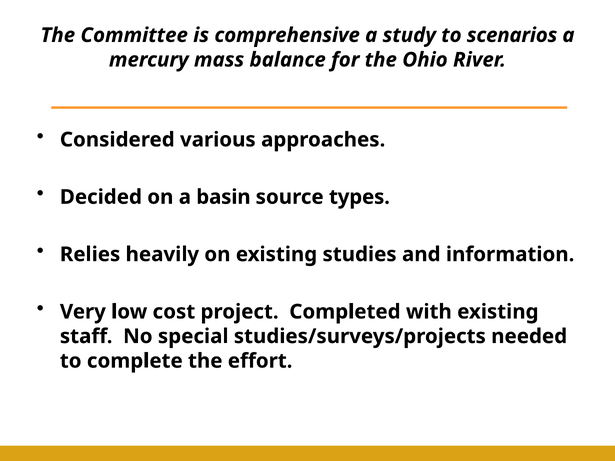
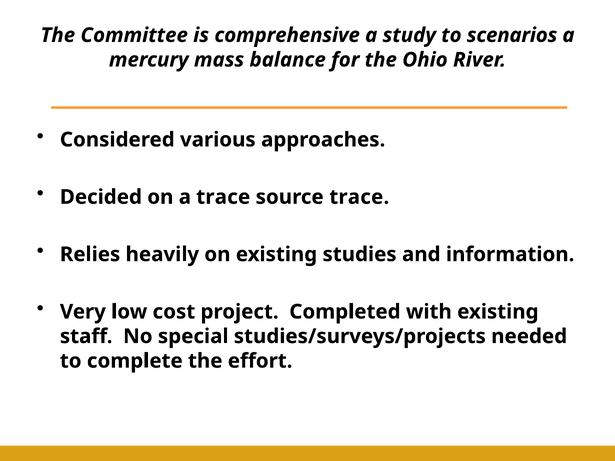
a basin: basin -> trace
source types: types -> trace
